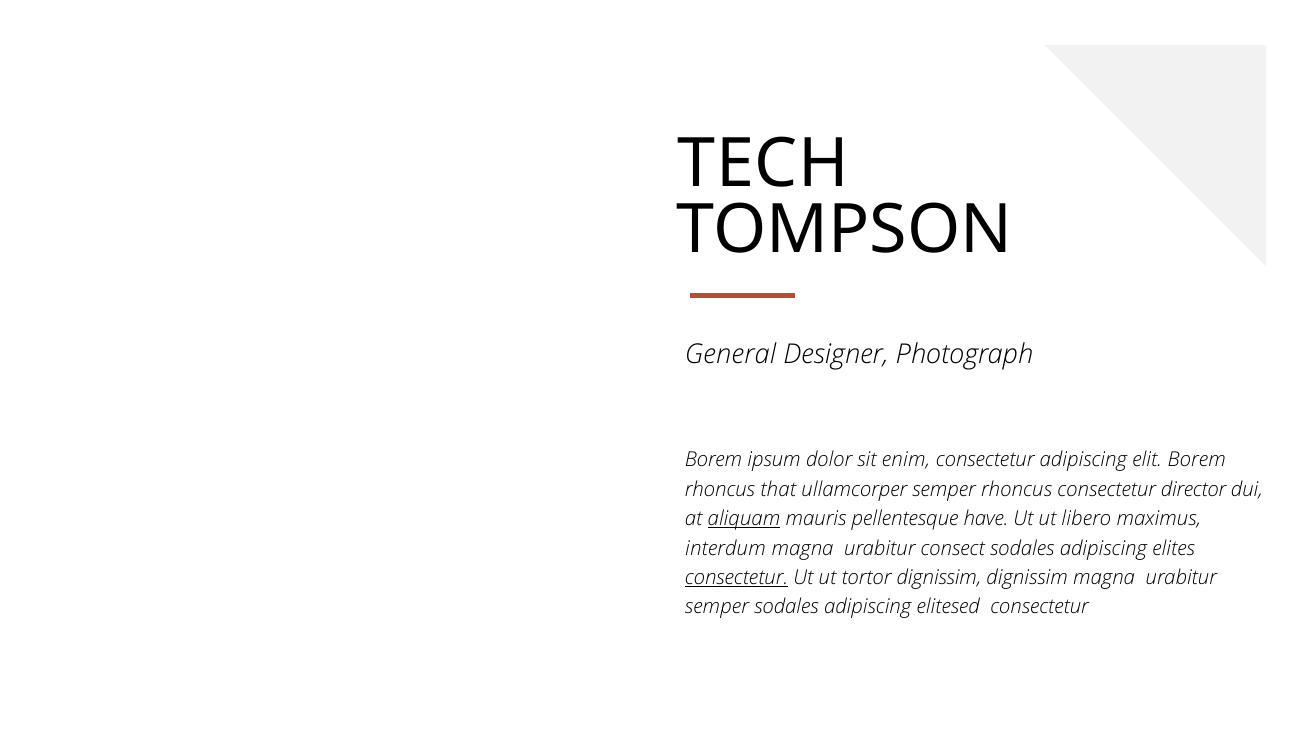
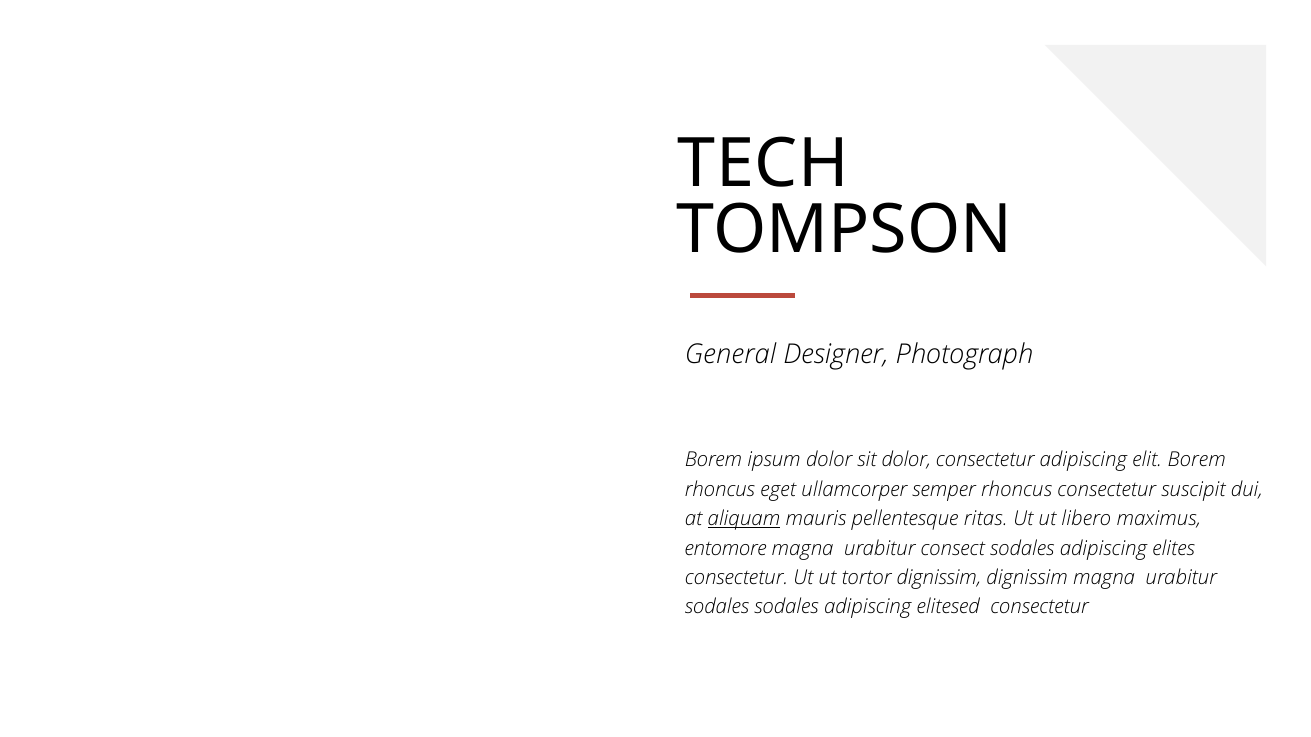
sit enim: enim -> dolor
that: that -> eget
director: director -> suscipit
have: have -> ritas
interdum: interdum -> entomore
consectetur at (737, 578) underline: present -> none
semper at (717, 608): semper -> sodales
